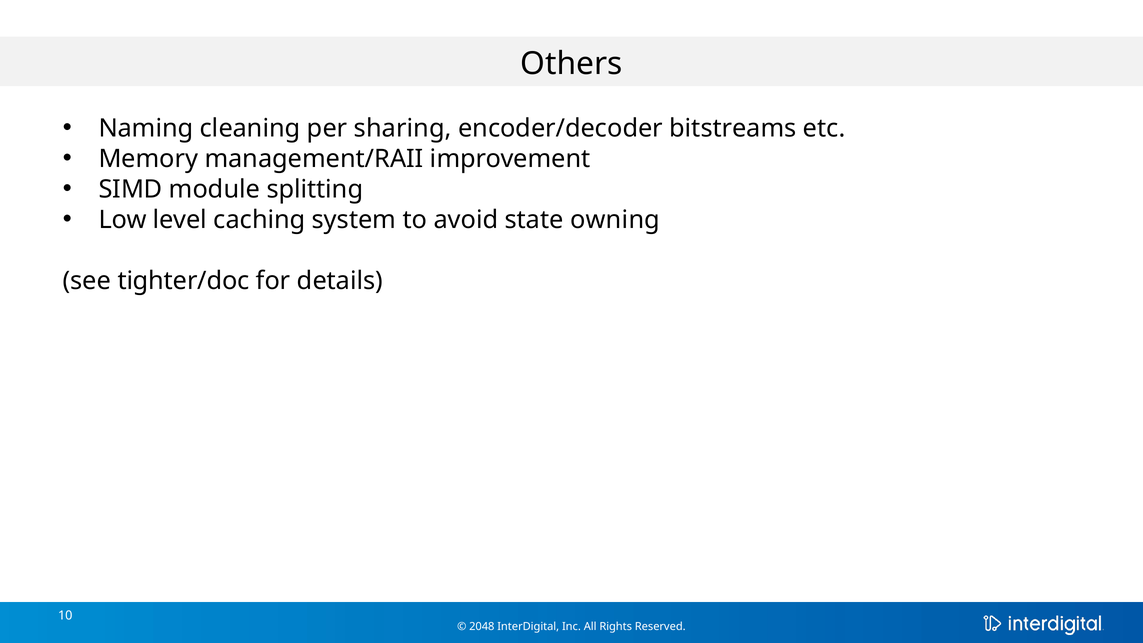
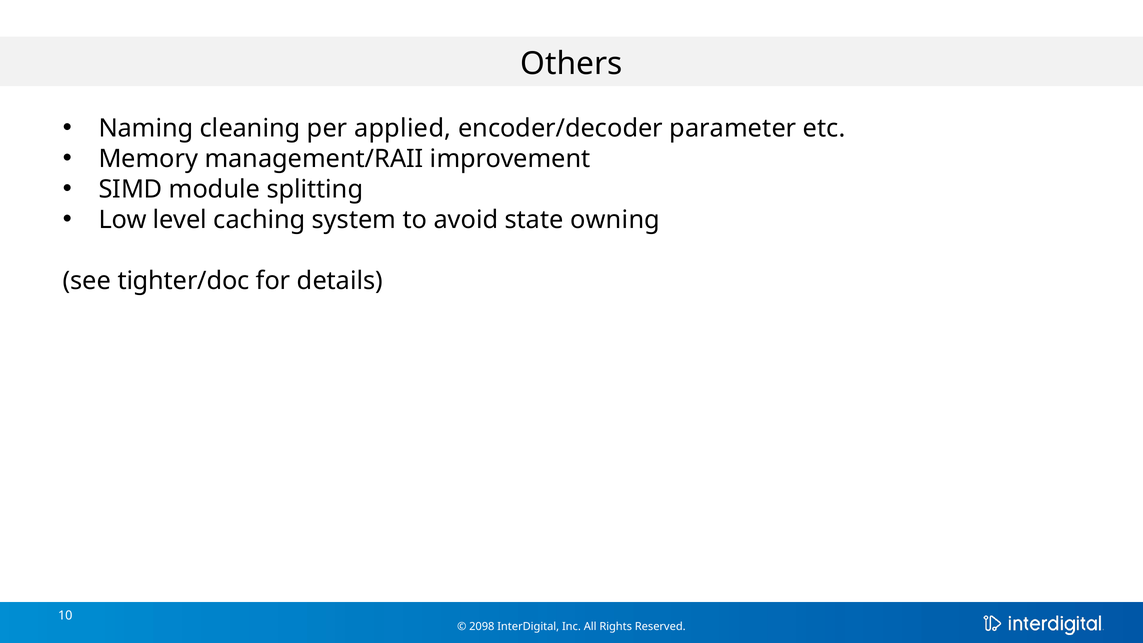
sharing: sharing -> applied
bitstreams: bitstreams -> parameter
2048: 2048 -> 2098
